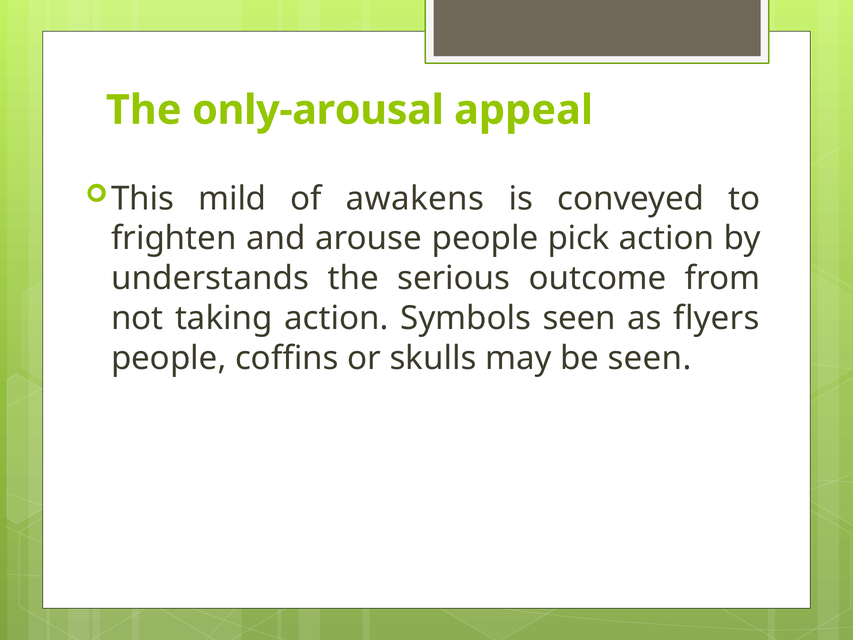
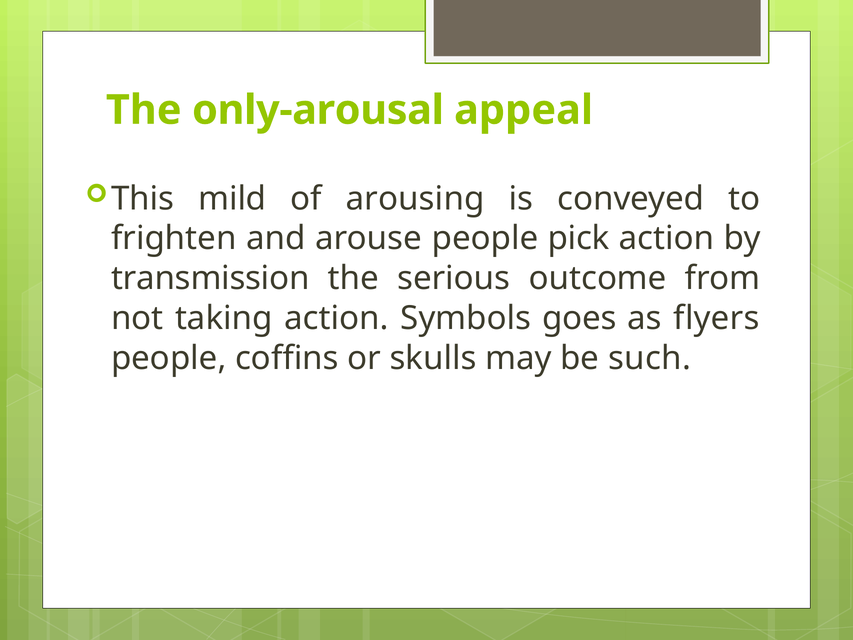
awakens: awakens -> arousing
understands: understands -> transmission
Symbols seen: seen -> goes
be seen: seen -> such
